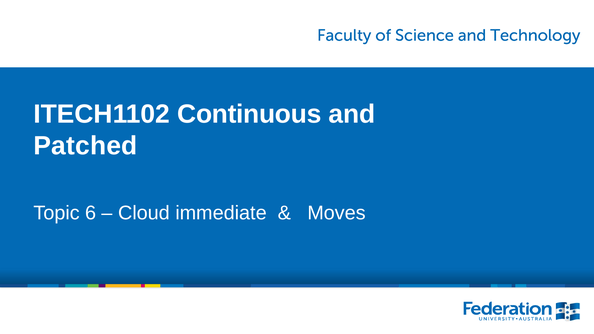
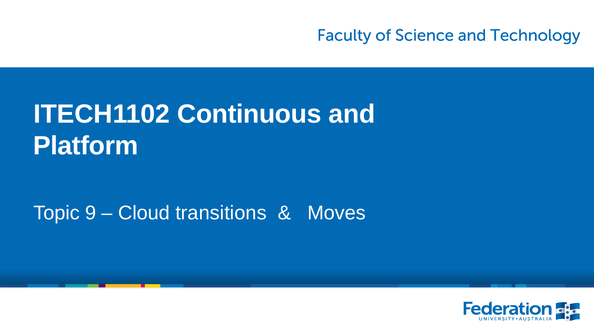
Patched: Patched -> Platform
6: 6 -> 9
immediate: immediate -> transitions
